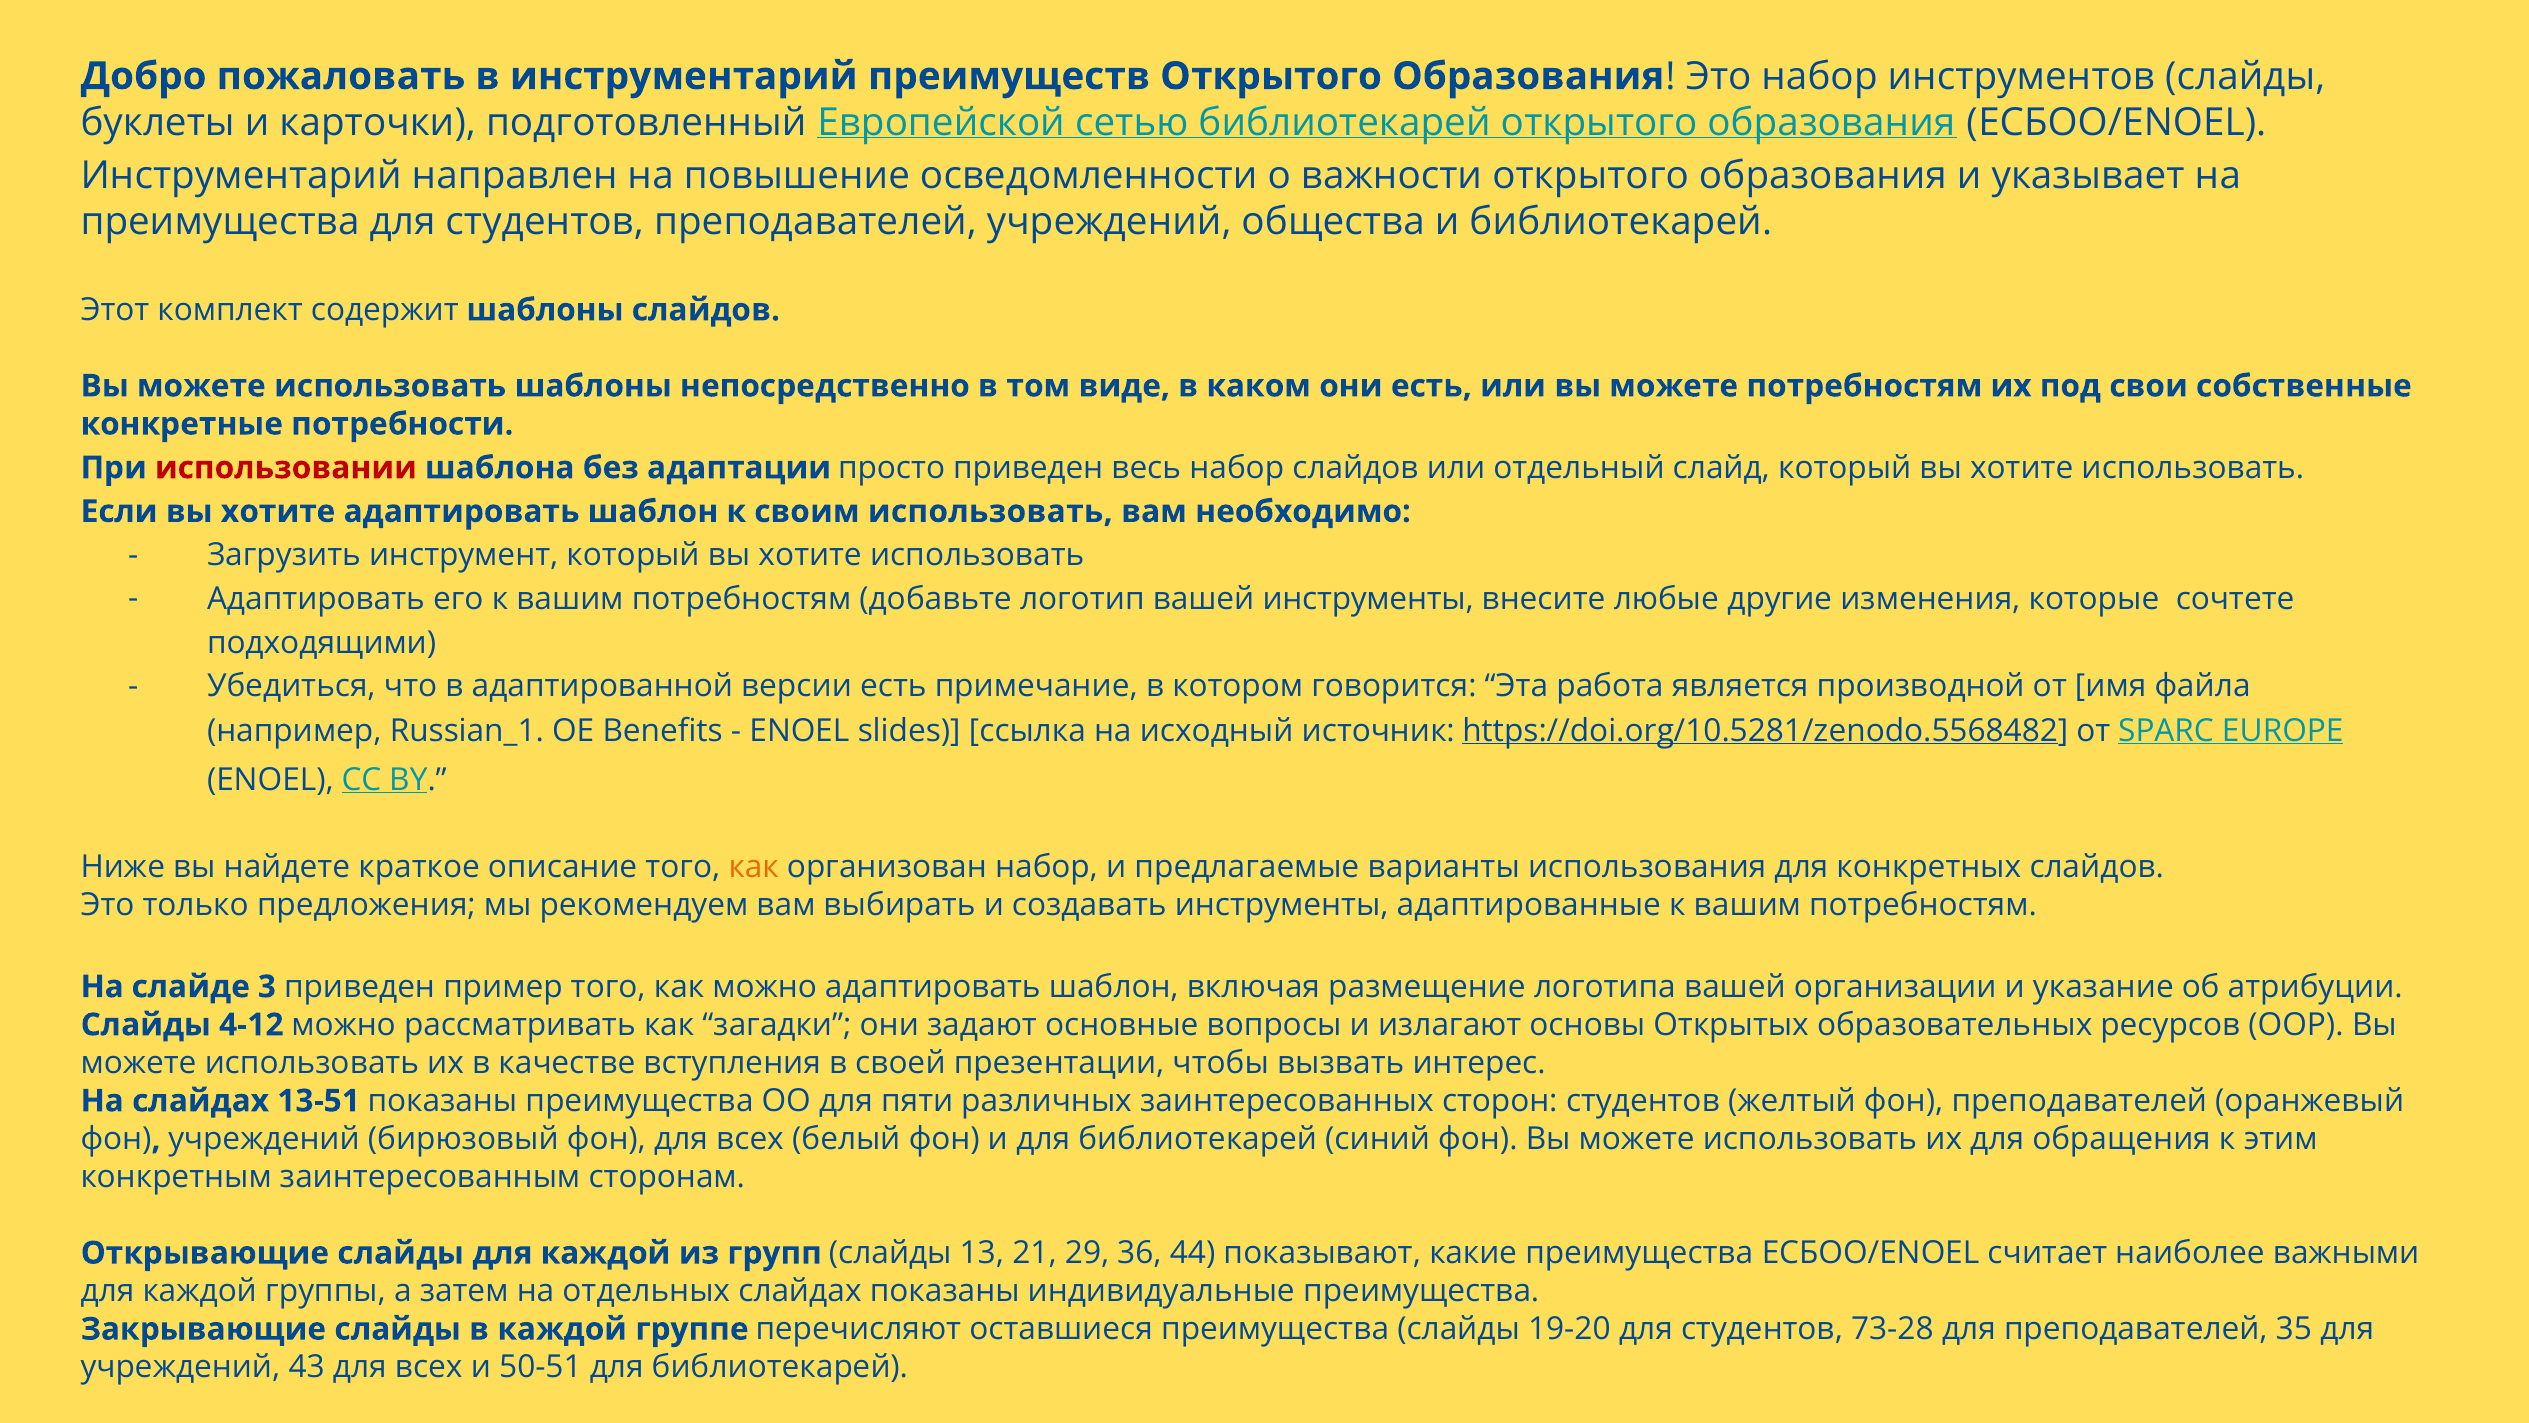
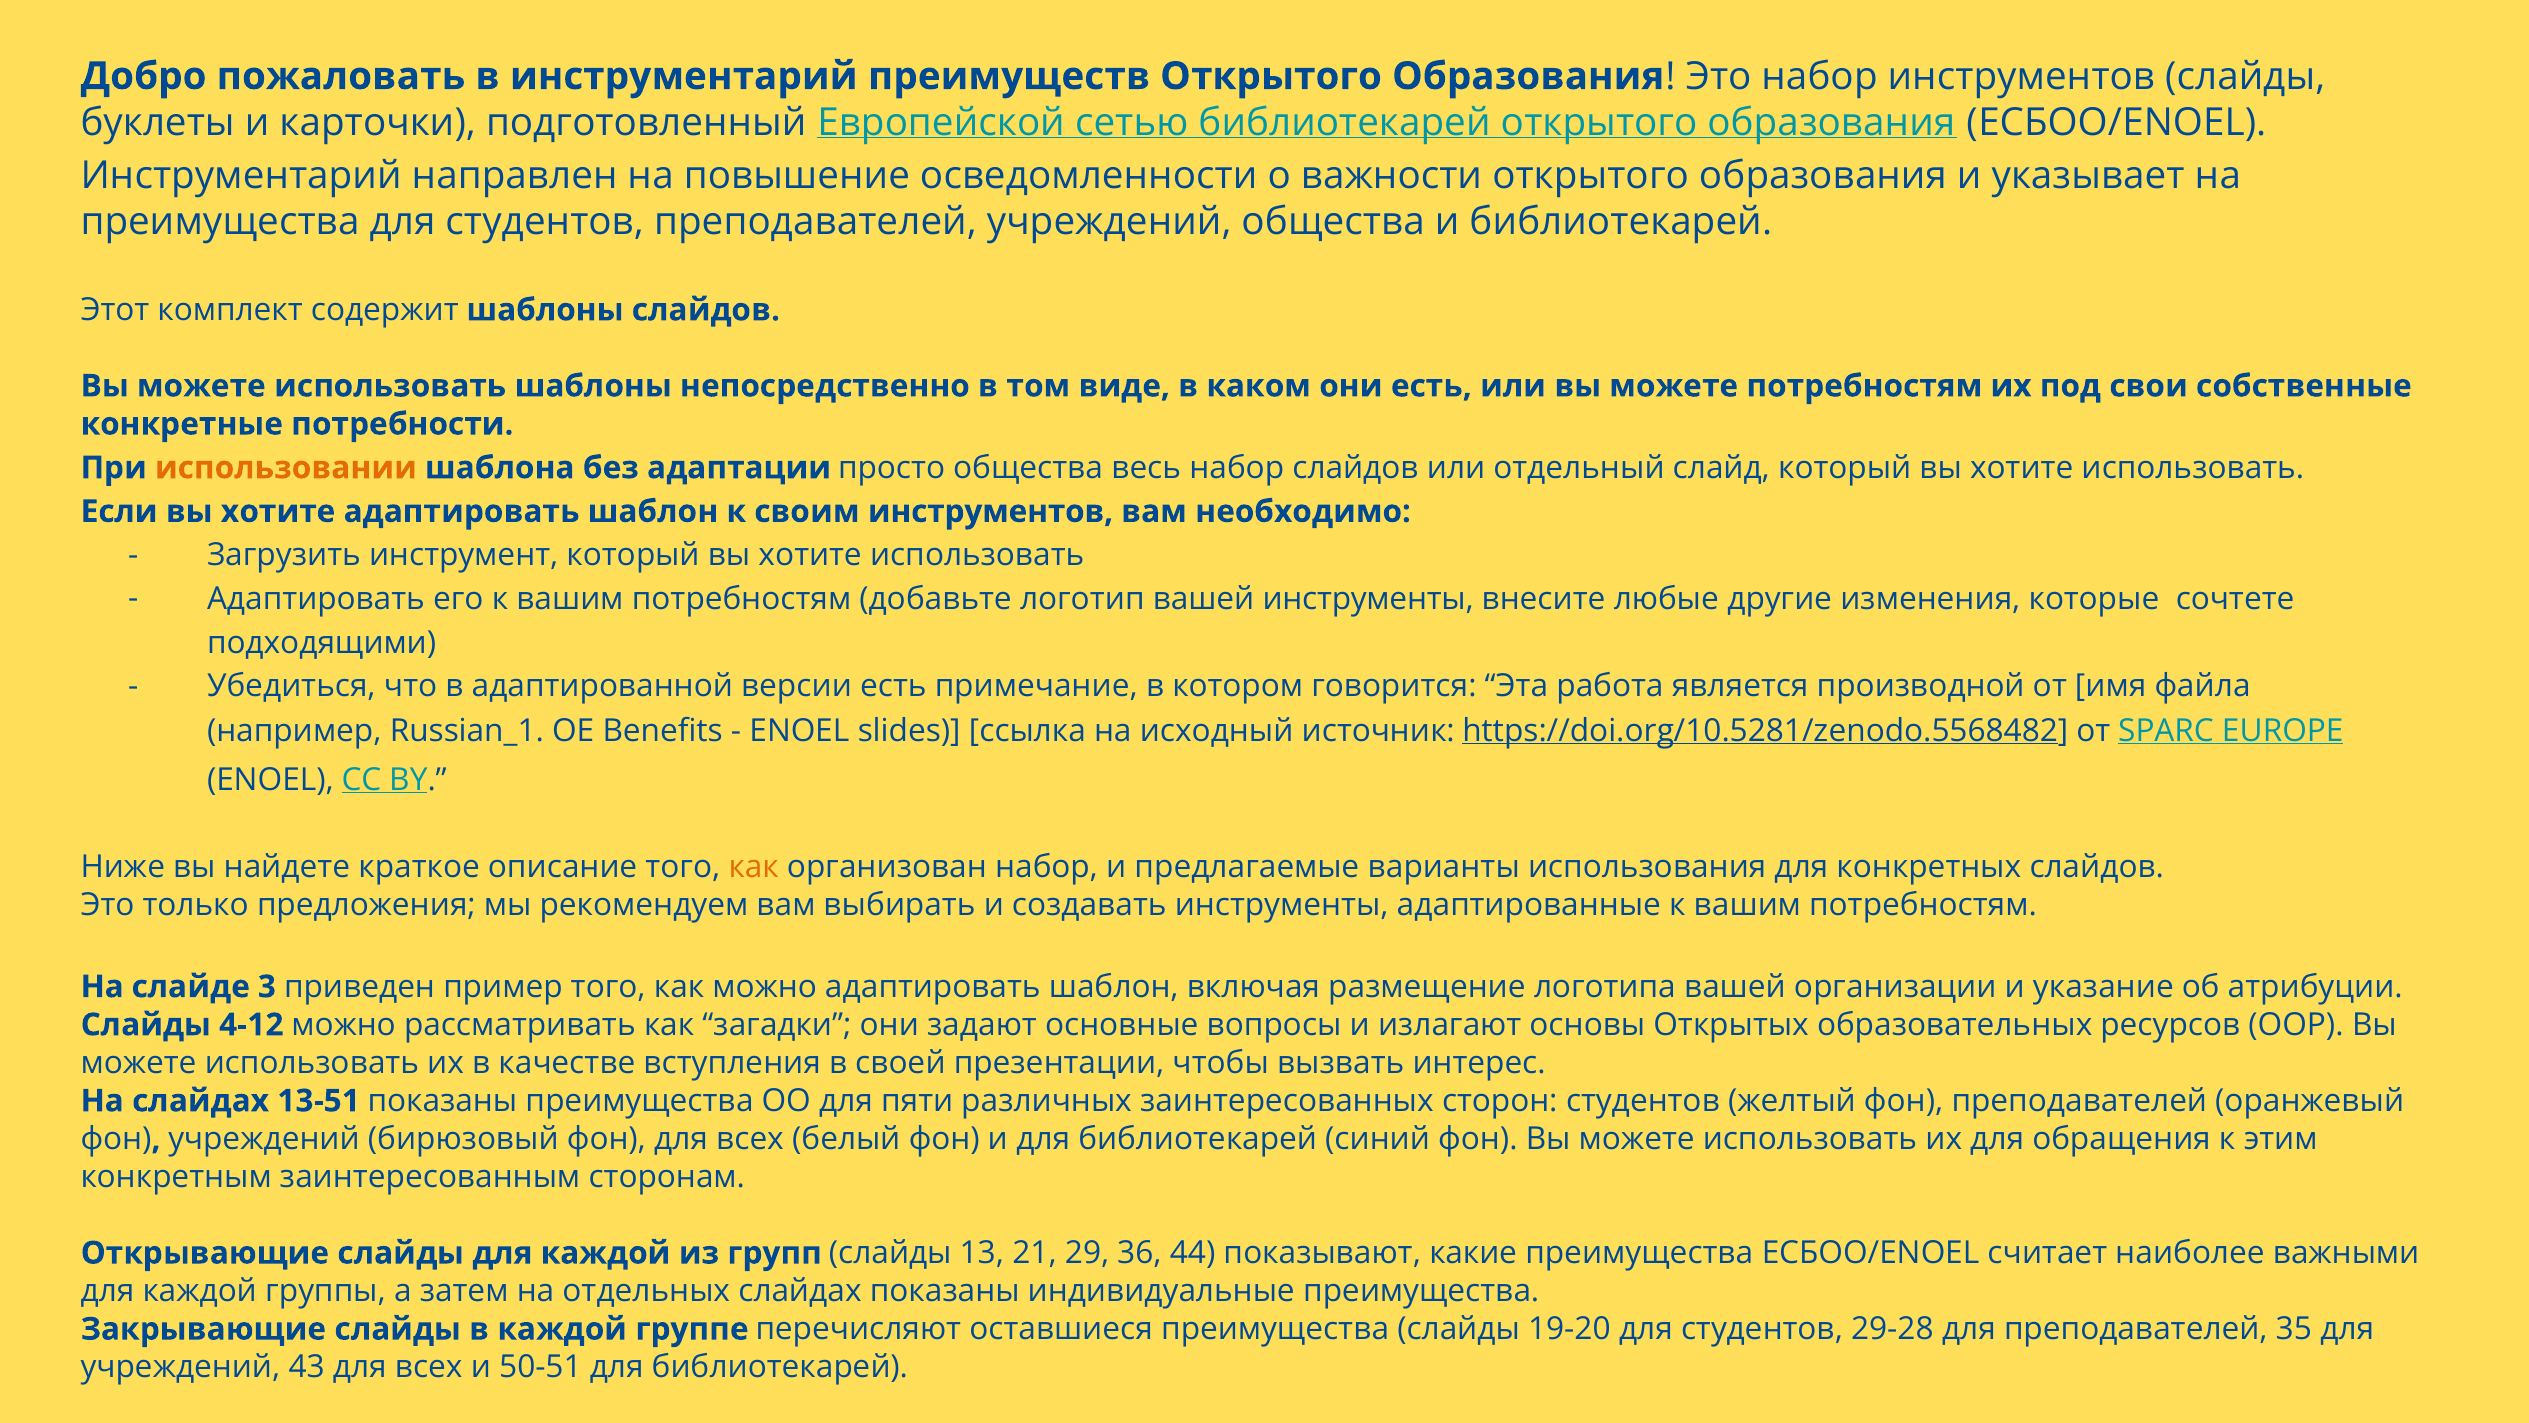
использовании colour: red -> orange
просто приведен: приведен -> общества
своим использовать: использовать -> инструментов
73-28: 73-28 -> 29-28
